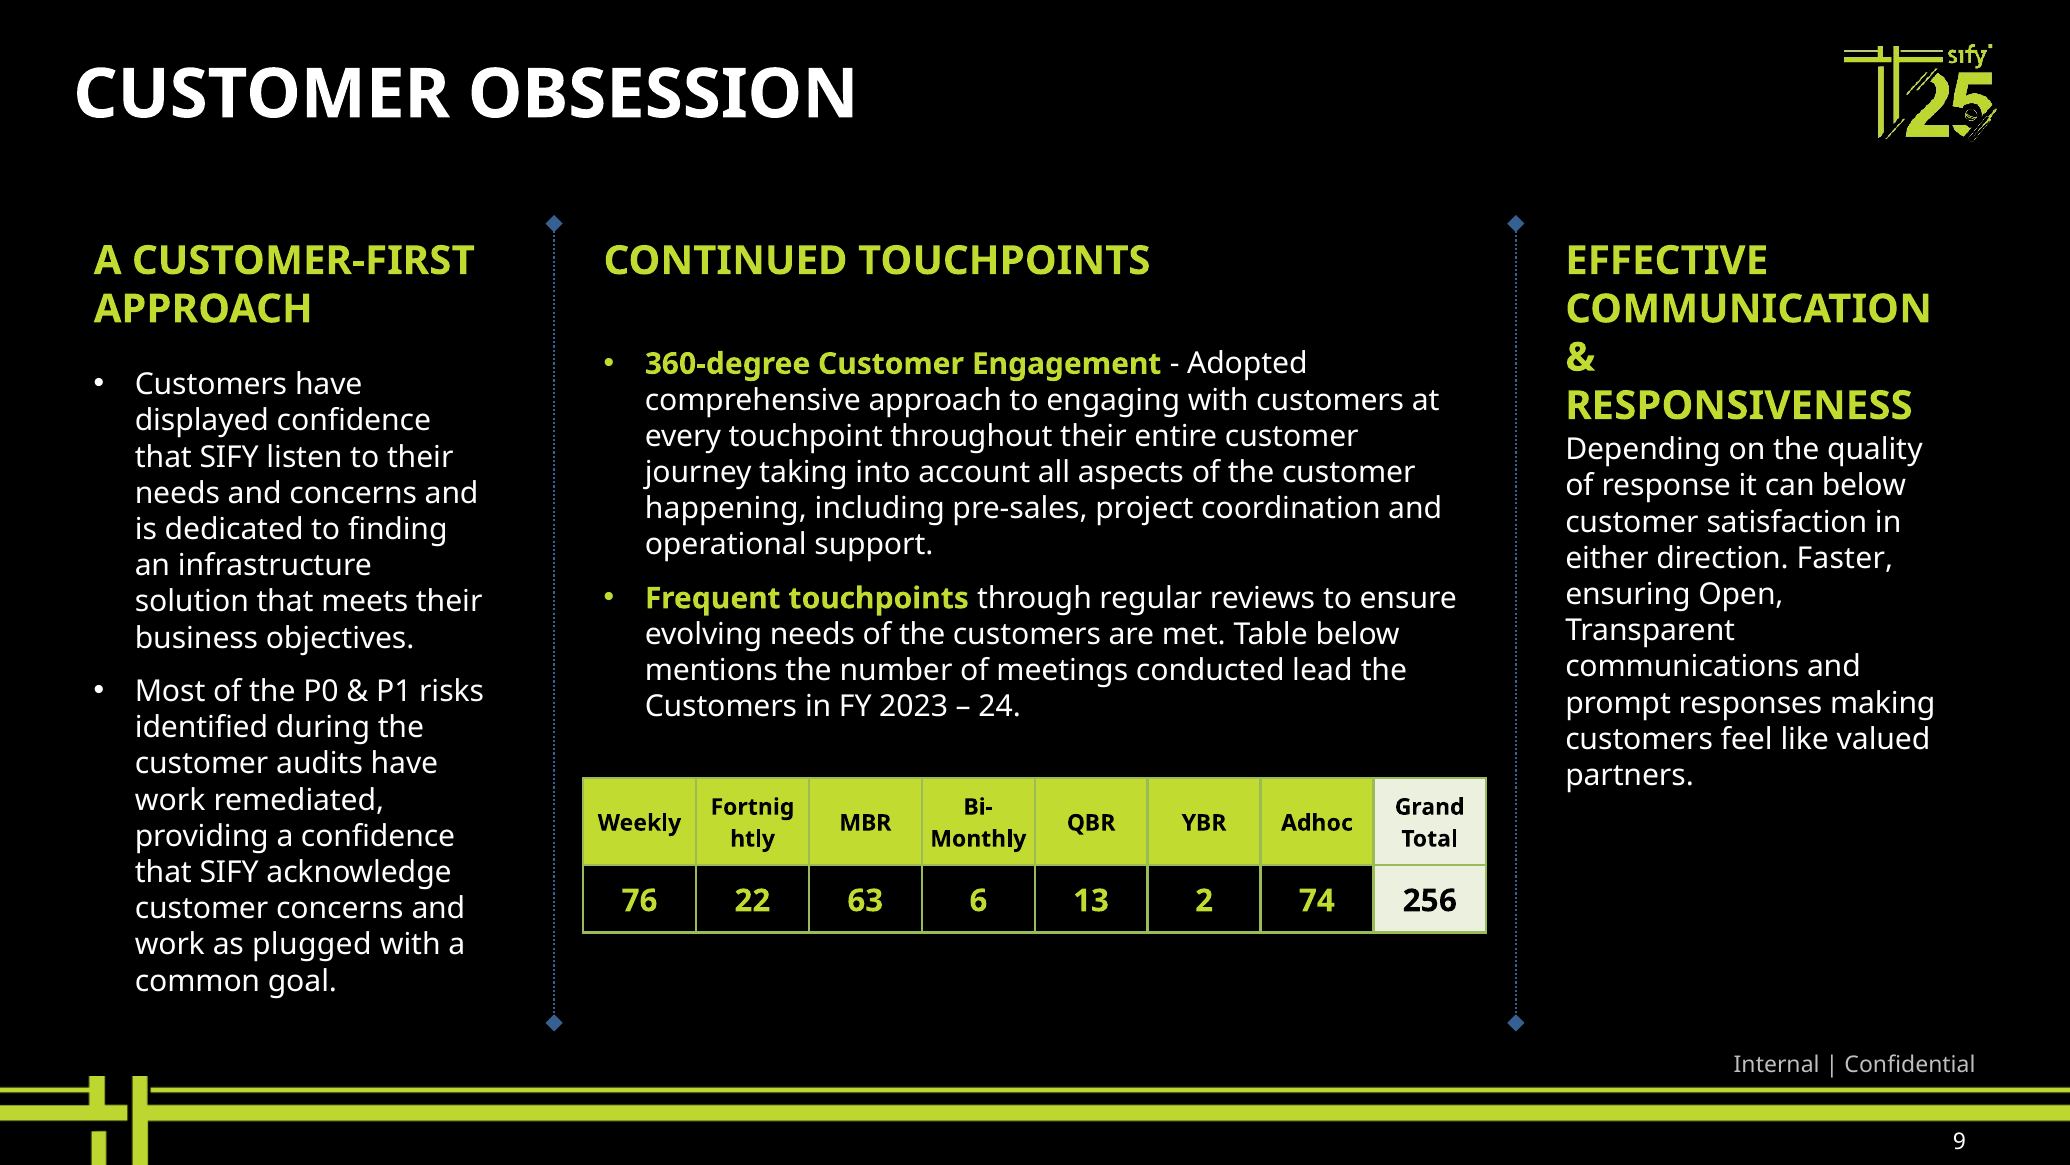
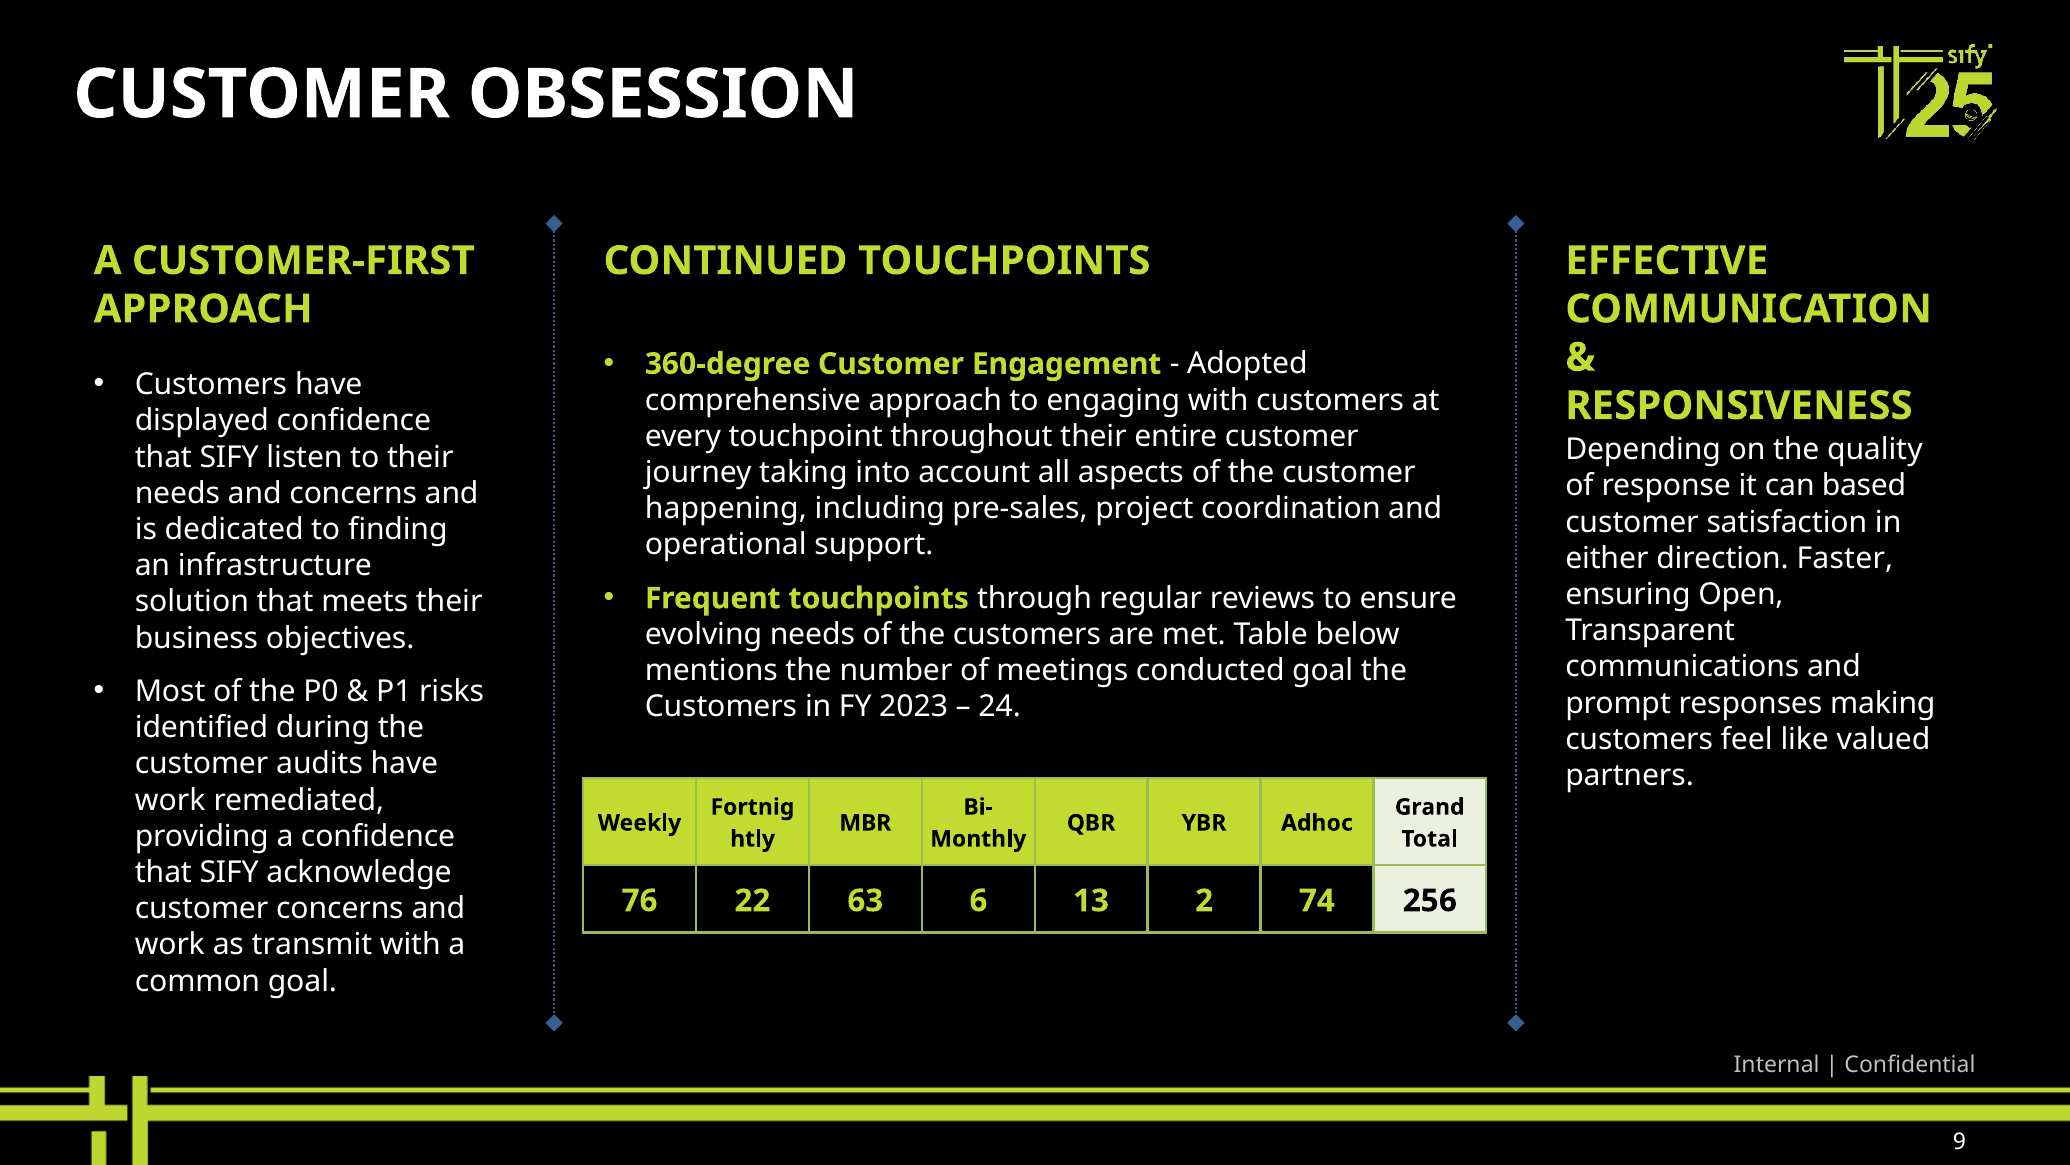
can below: below -> based
conducted lead: lead -> goal
plugged: plugged -> transmit
